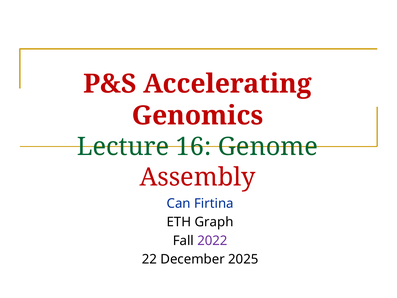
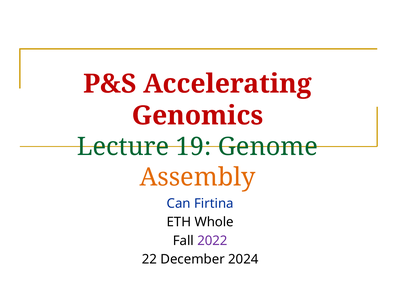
16: 16 -> 19
Assembly colour: red -> orange
Graph: Graph -> Whole
2025: 2025 -> 2024
